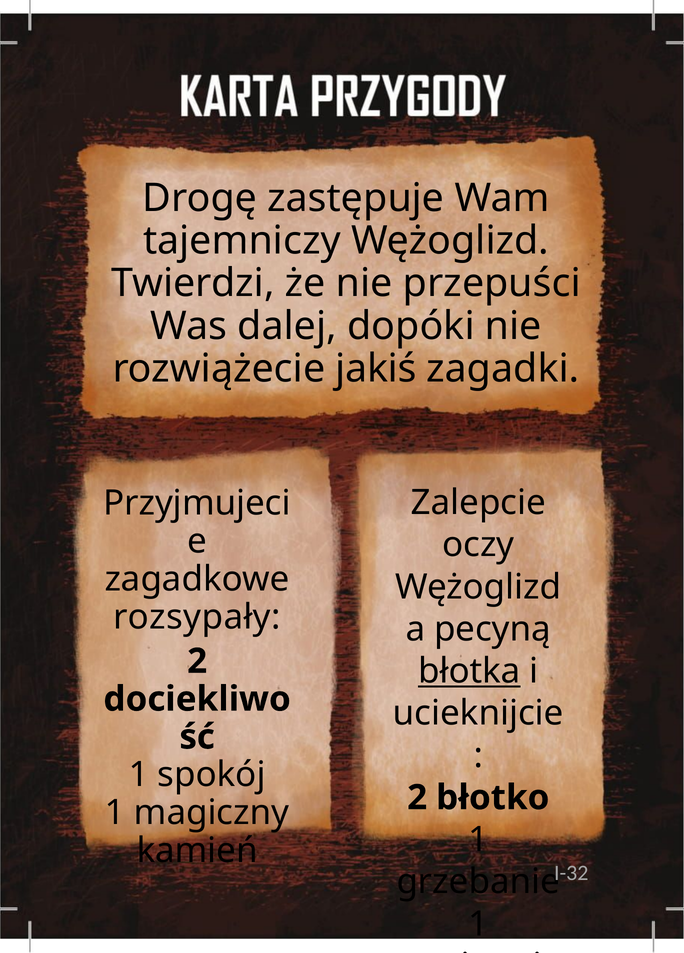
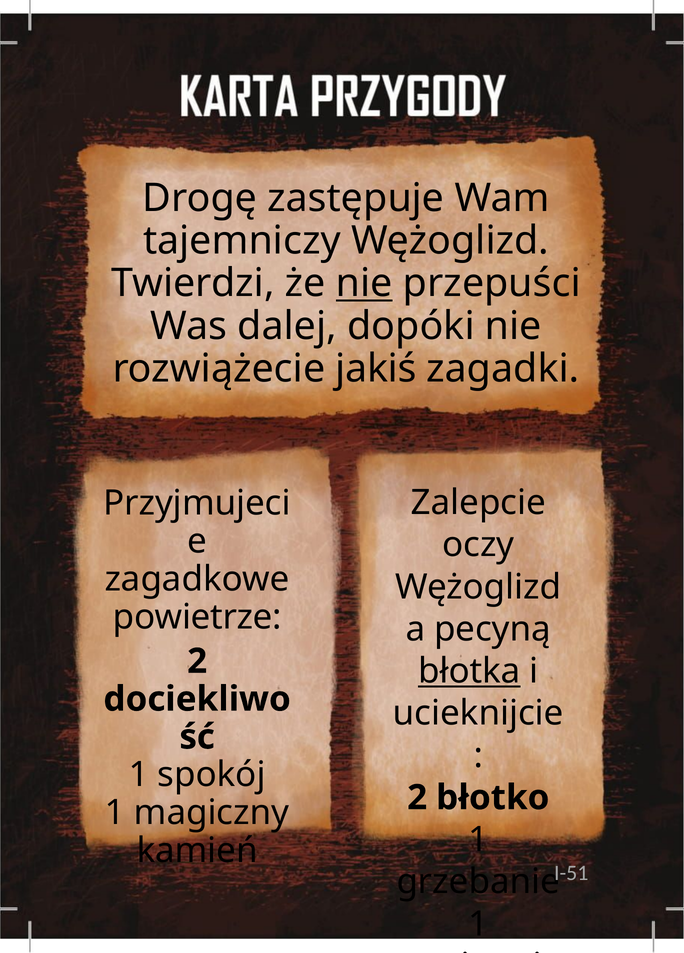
nie at (364, 283) underline: none -> present
rozsypały: rozsypały -> powietrze
I-32: I-32 -> I-51
